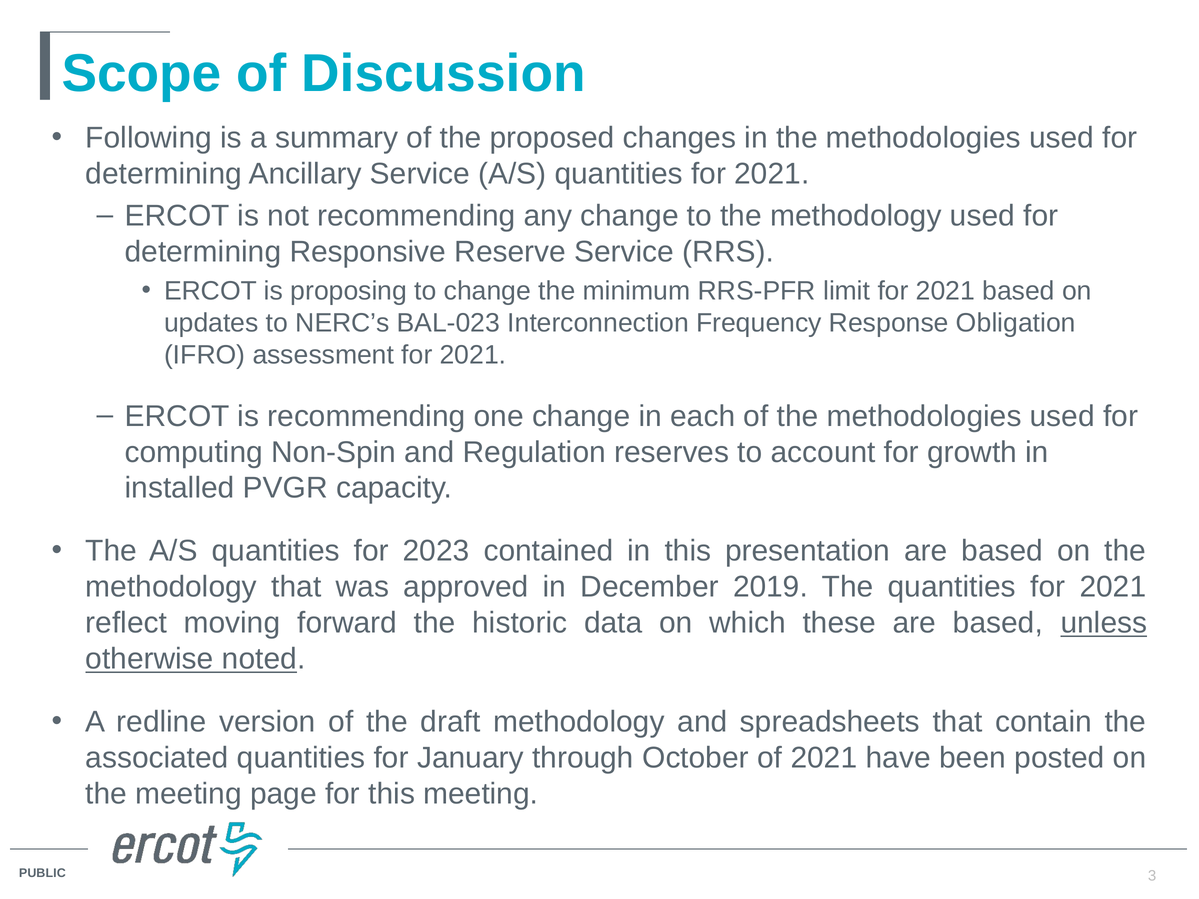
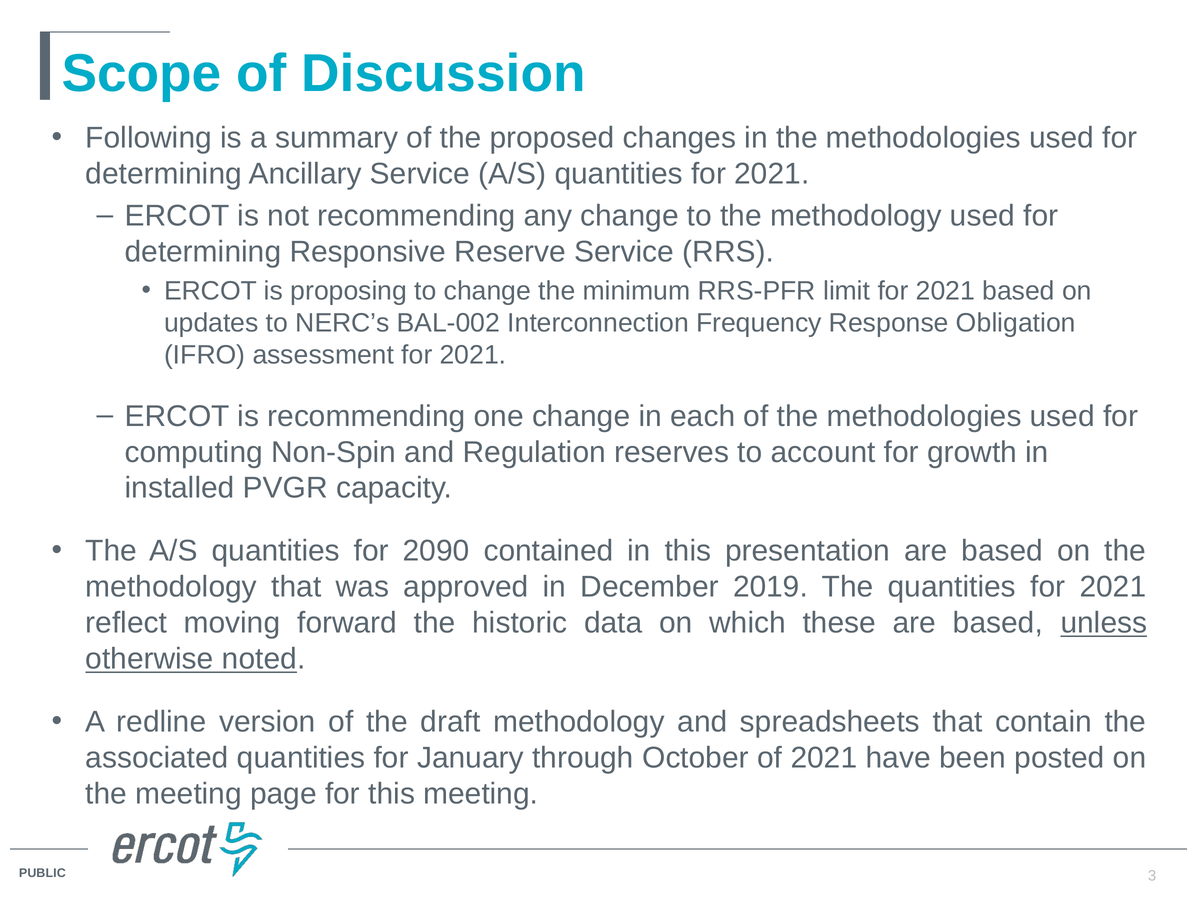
BAL-023: BAL-023 -> BAL-002
2023: 2023 -> 2090
